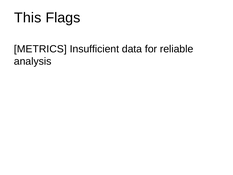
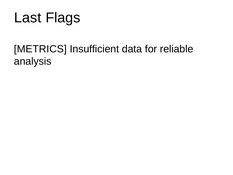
This: This -> Last
